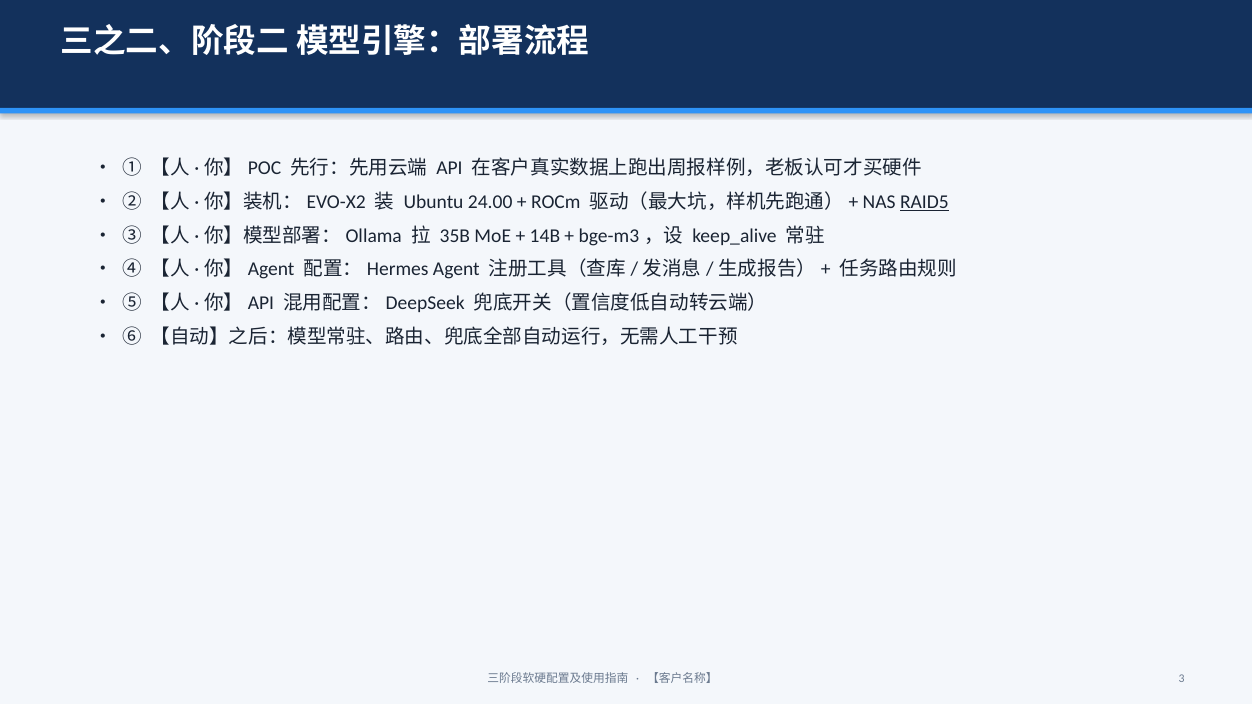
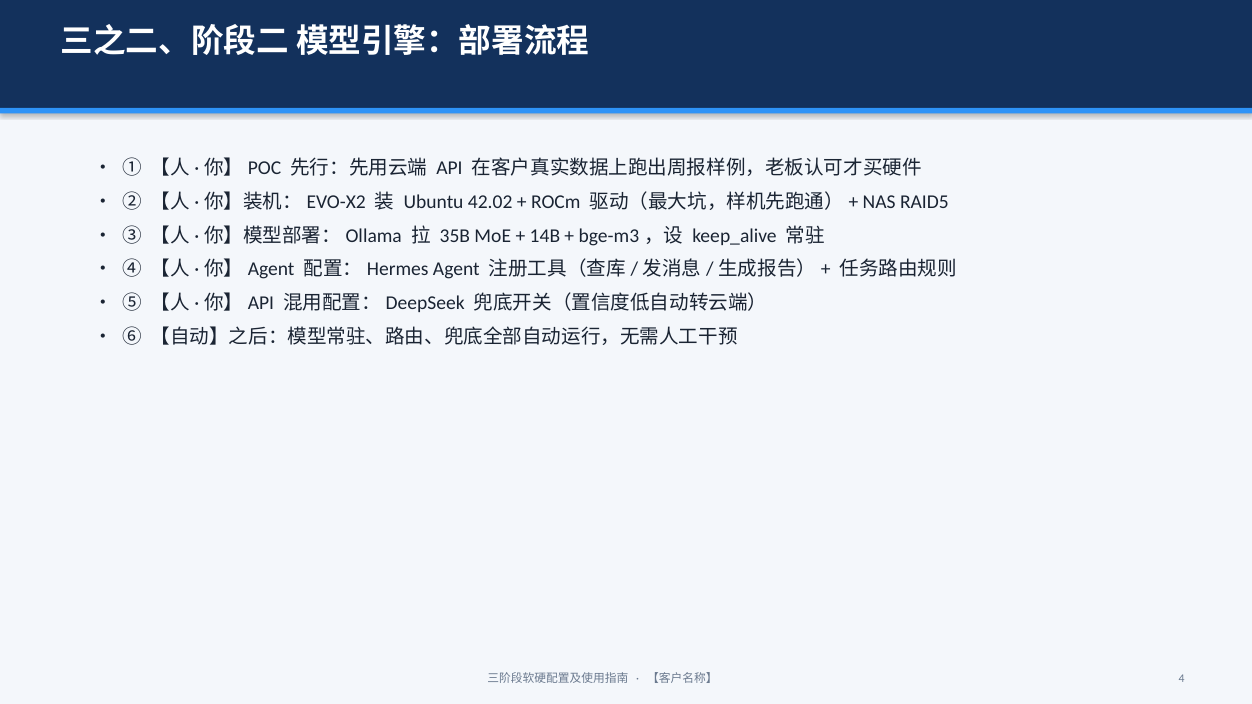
24.00: 24.00 -> 42.02
RAID5 underline: present -> none
3: 3 -> 4
